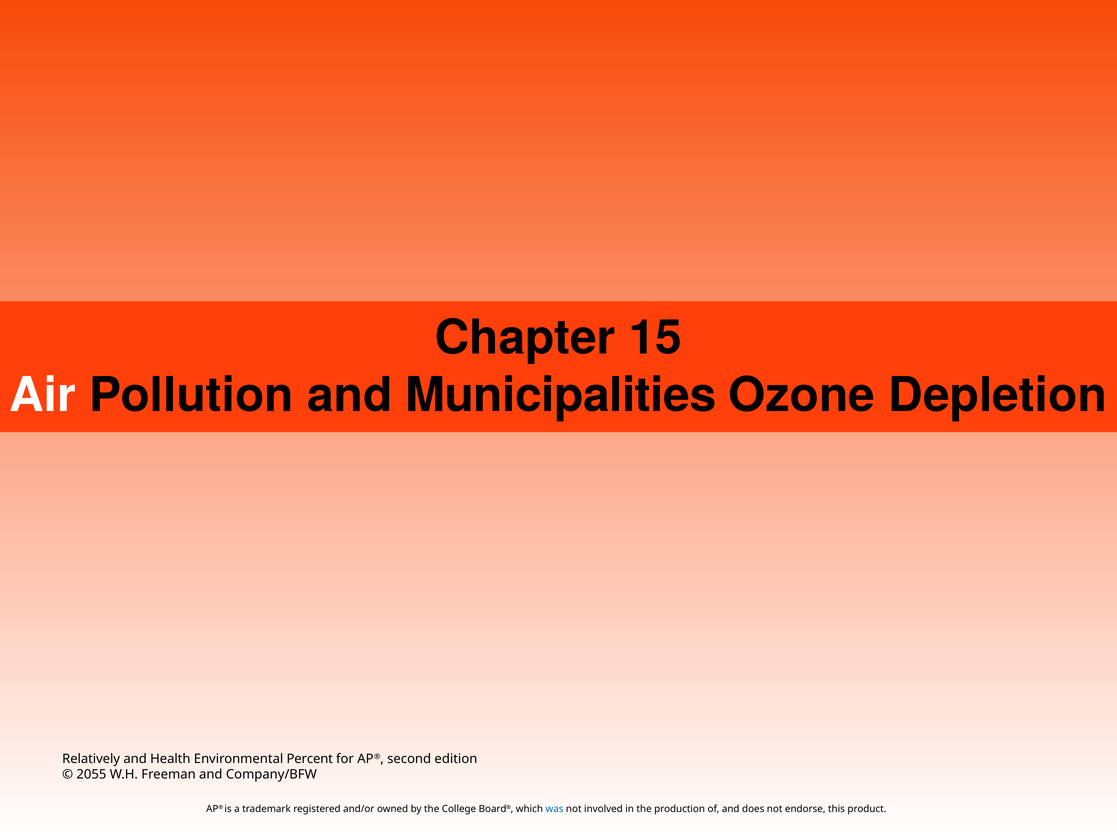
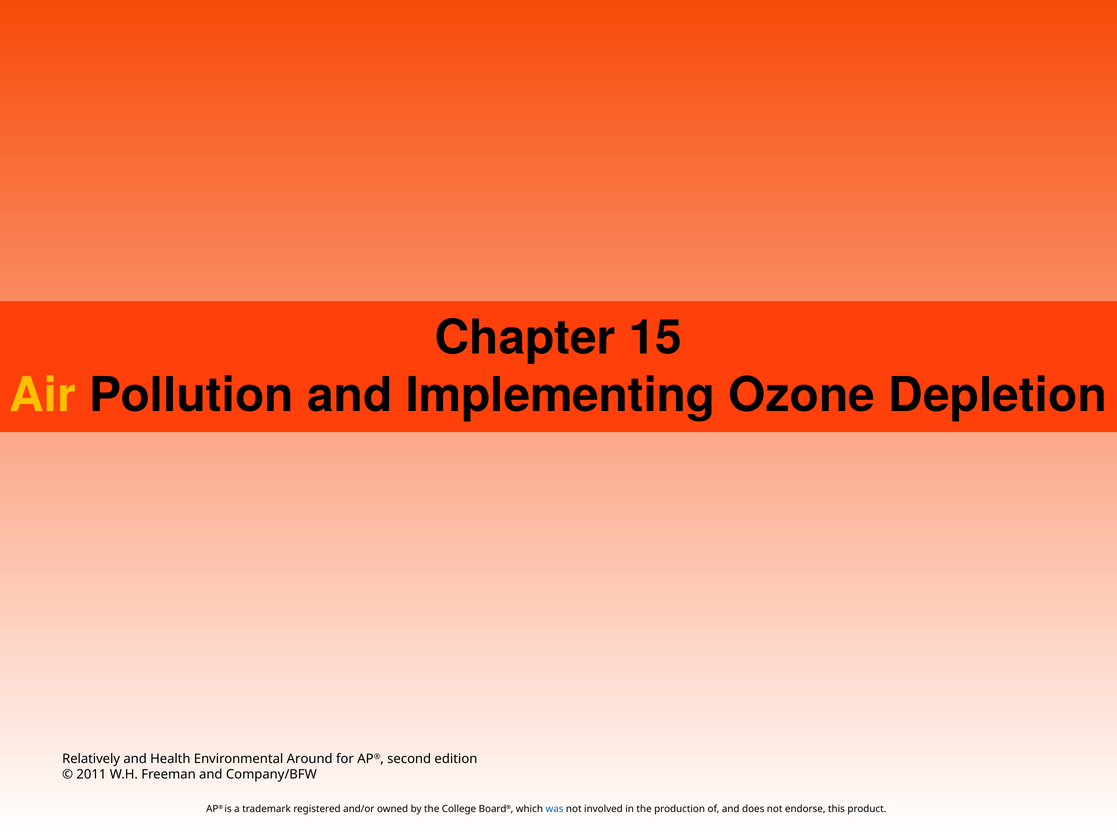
Air colour: white -> yellow
Municipalities: Municipalities -> Implementing
Percent: Percent -> Around
2055: 2055 -> 2011
